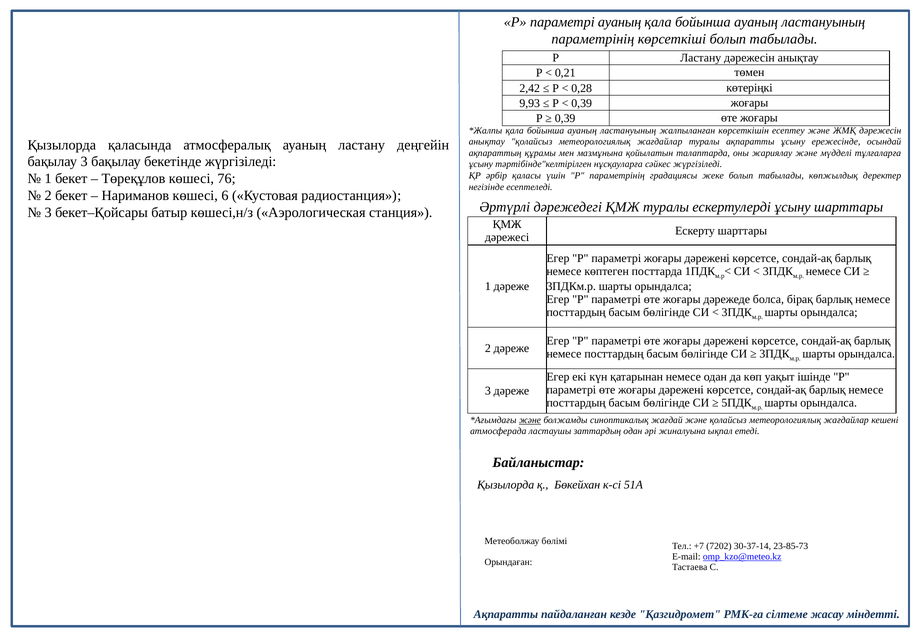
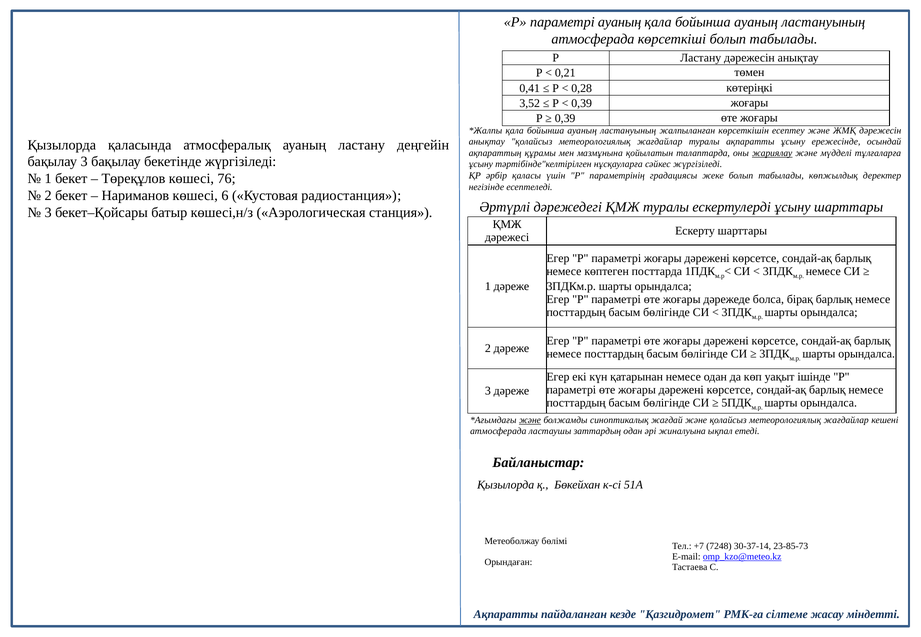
параметрінің at (593, 39): параметрінің -> атмосферада
2,42: 2,42 -> 0,41
9,93: 9,93 -> 3,52
жариялау underline: none -> present
7202: 7202 -> 7248
